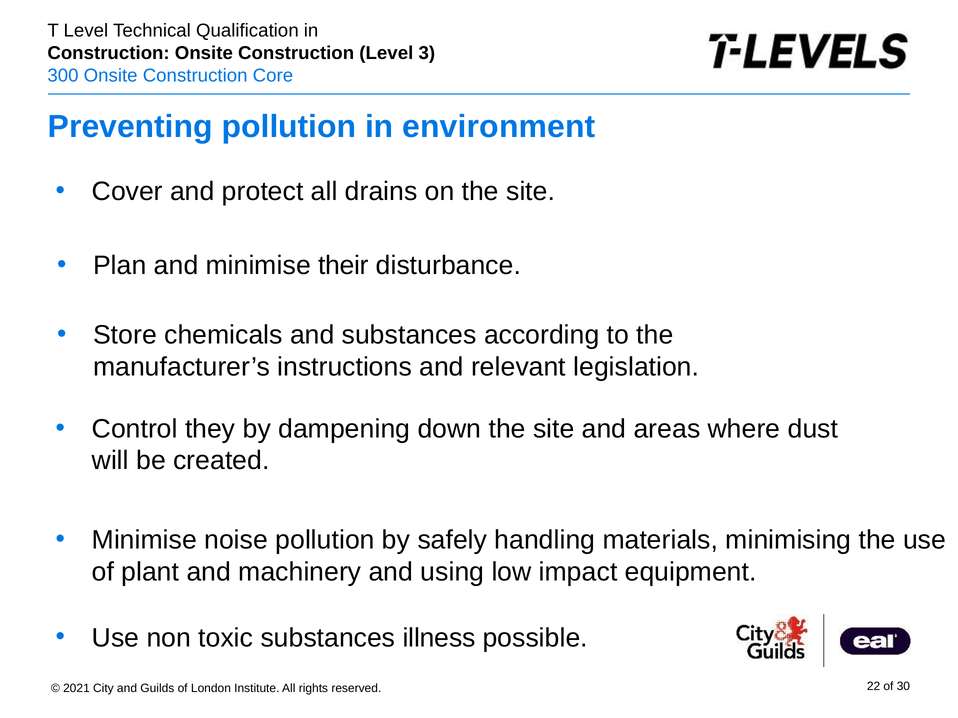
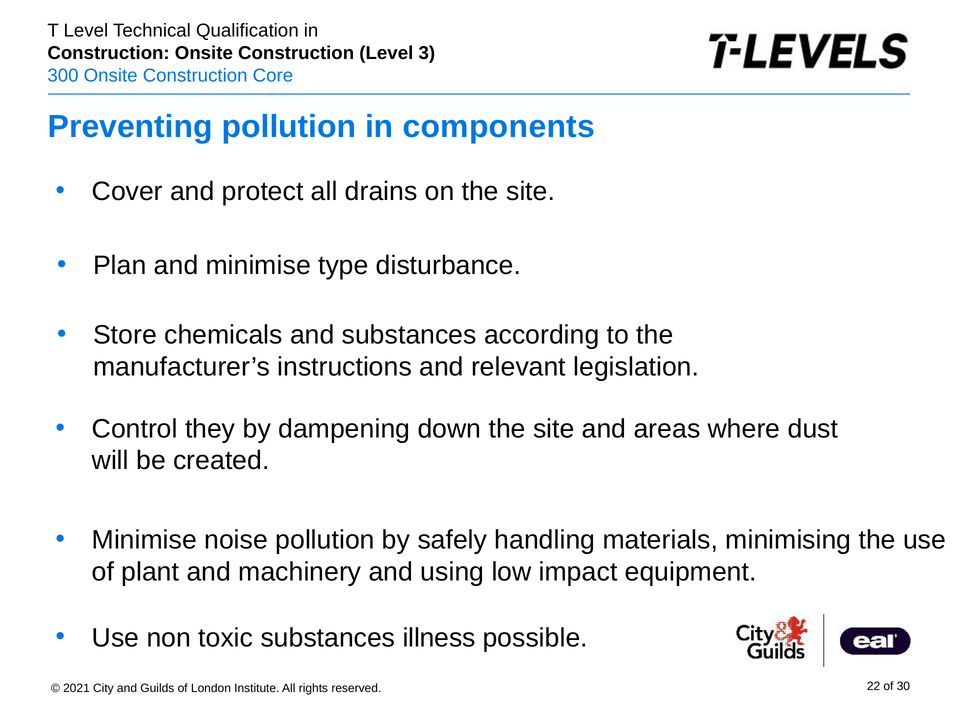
environment: environment -> components
their: their -> type
